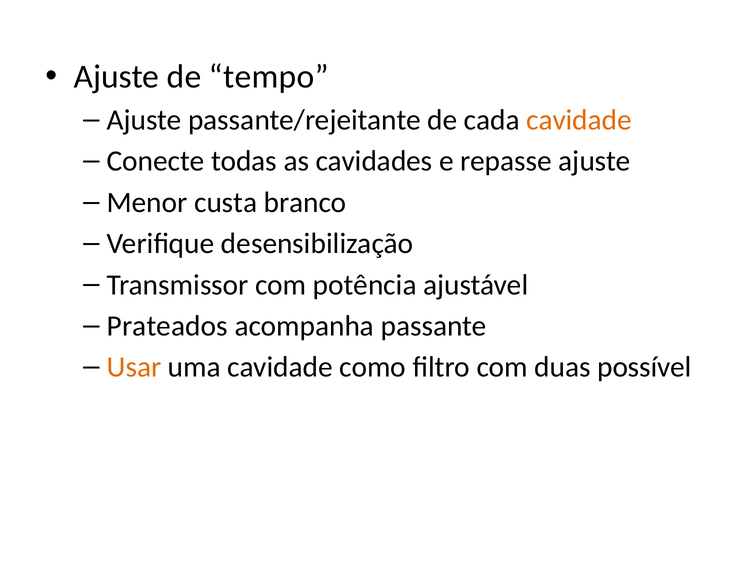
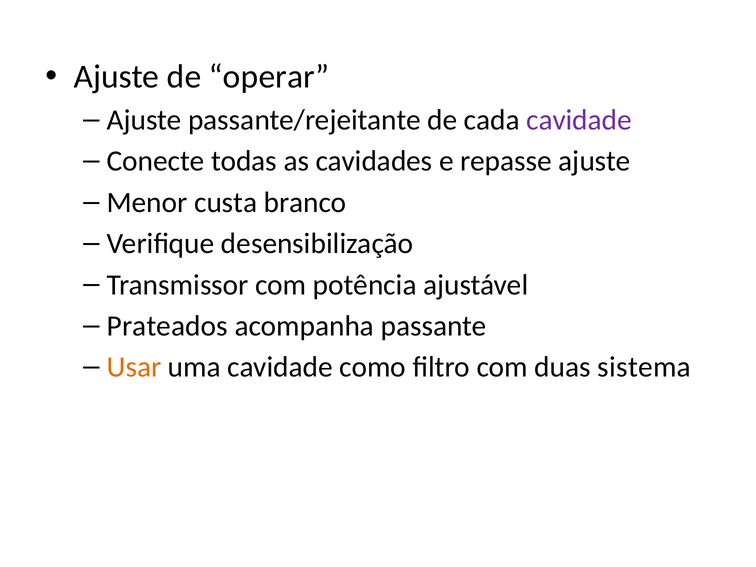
tempo: tempo -> operar
cavidade at (579, 120) colour: orange -> purple
possível: possível -> sistema
